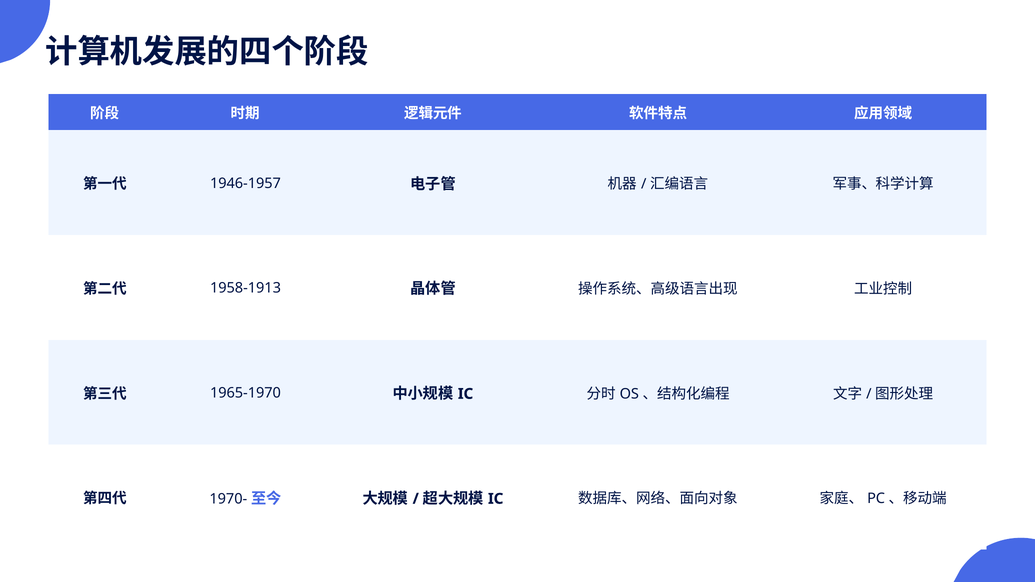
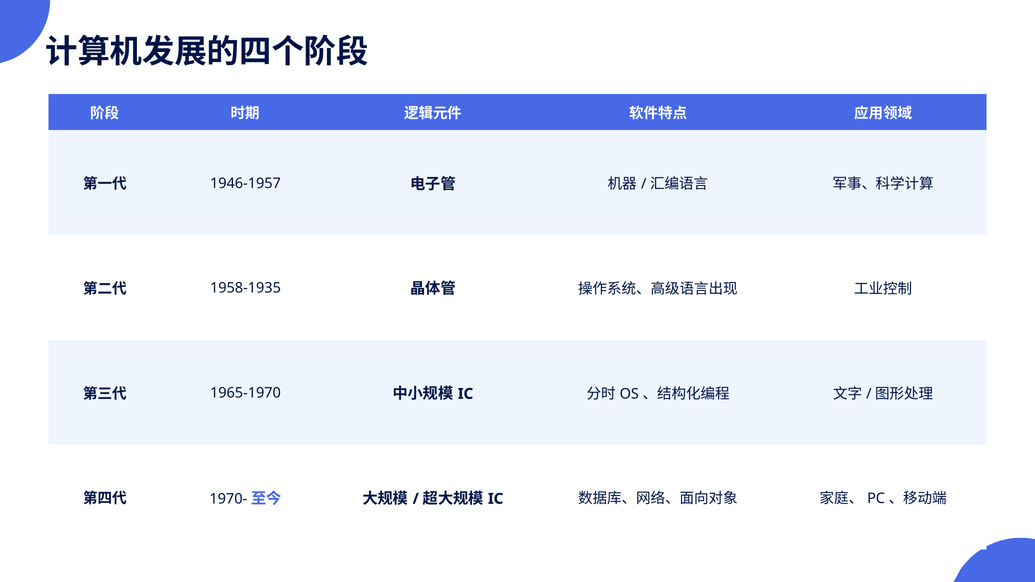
1958-1913: 1958-1913 -> 1958-1935
